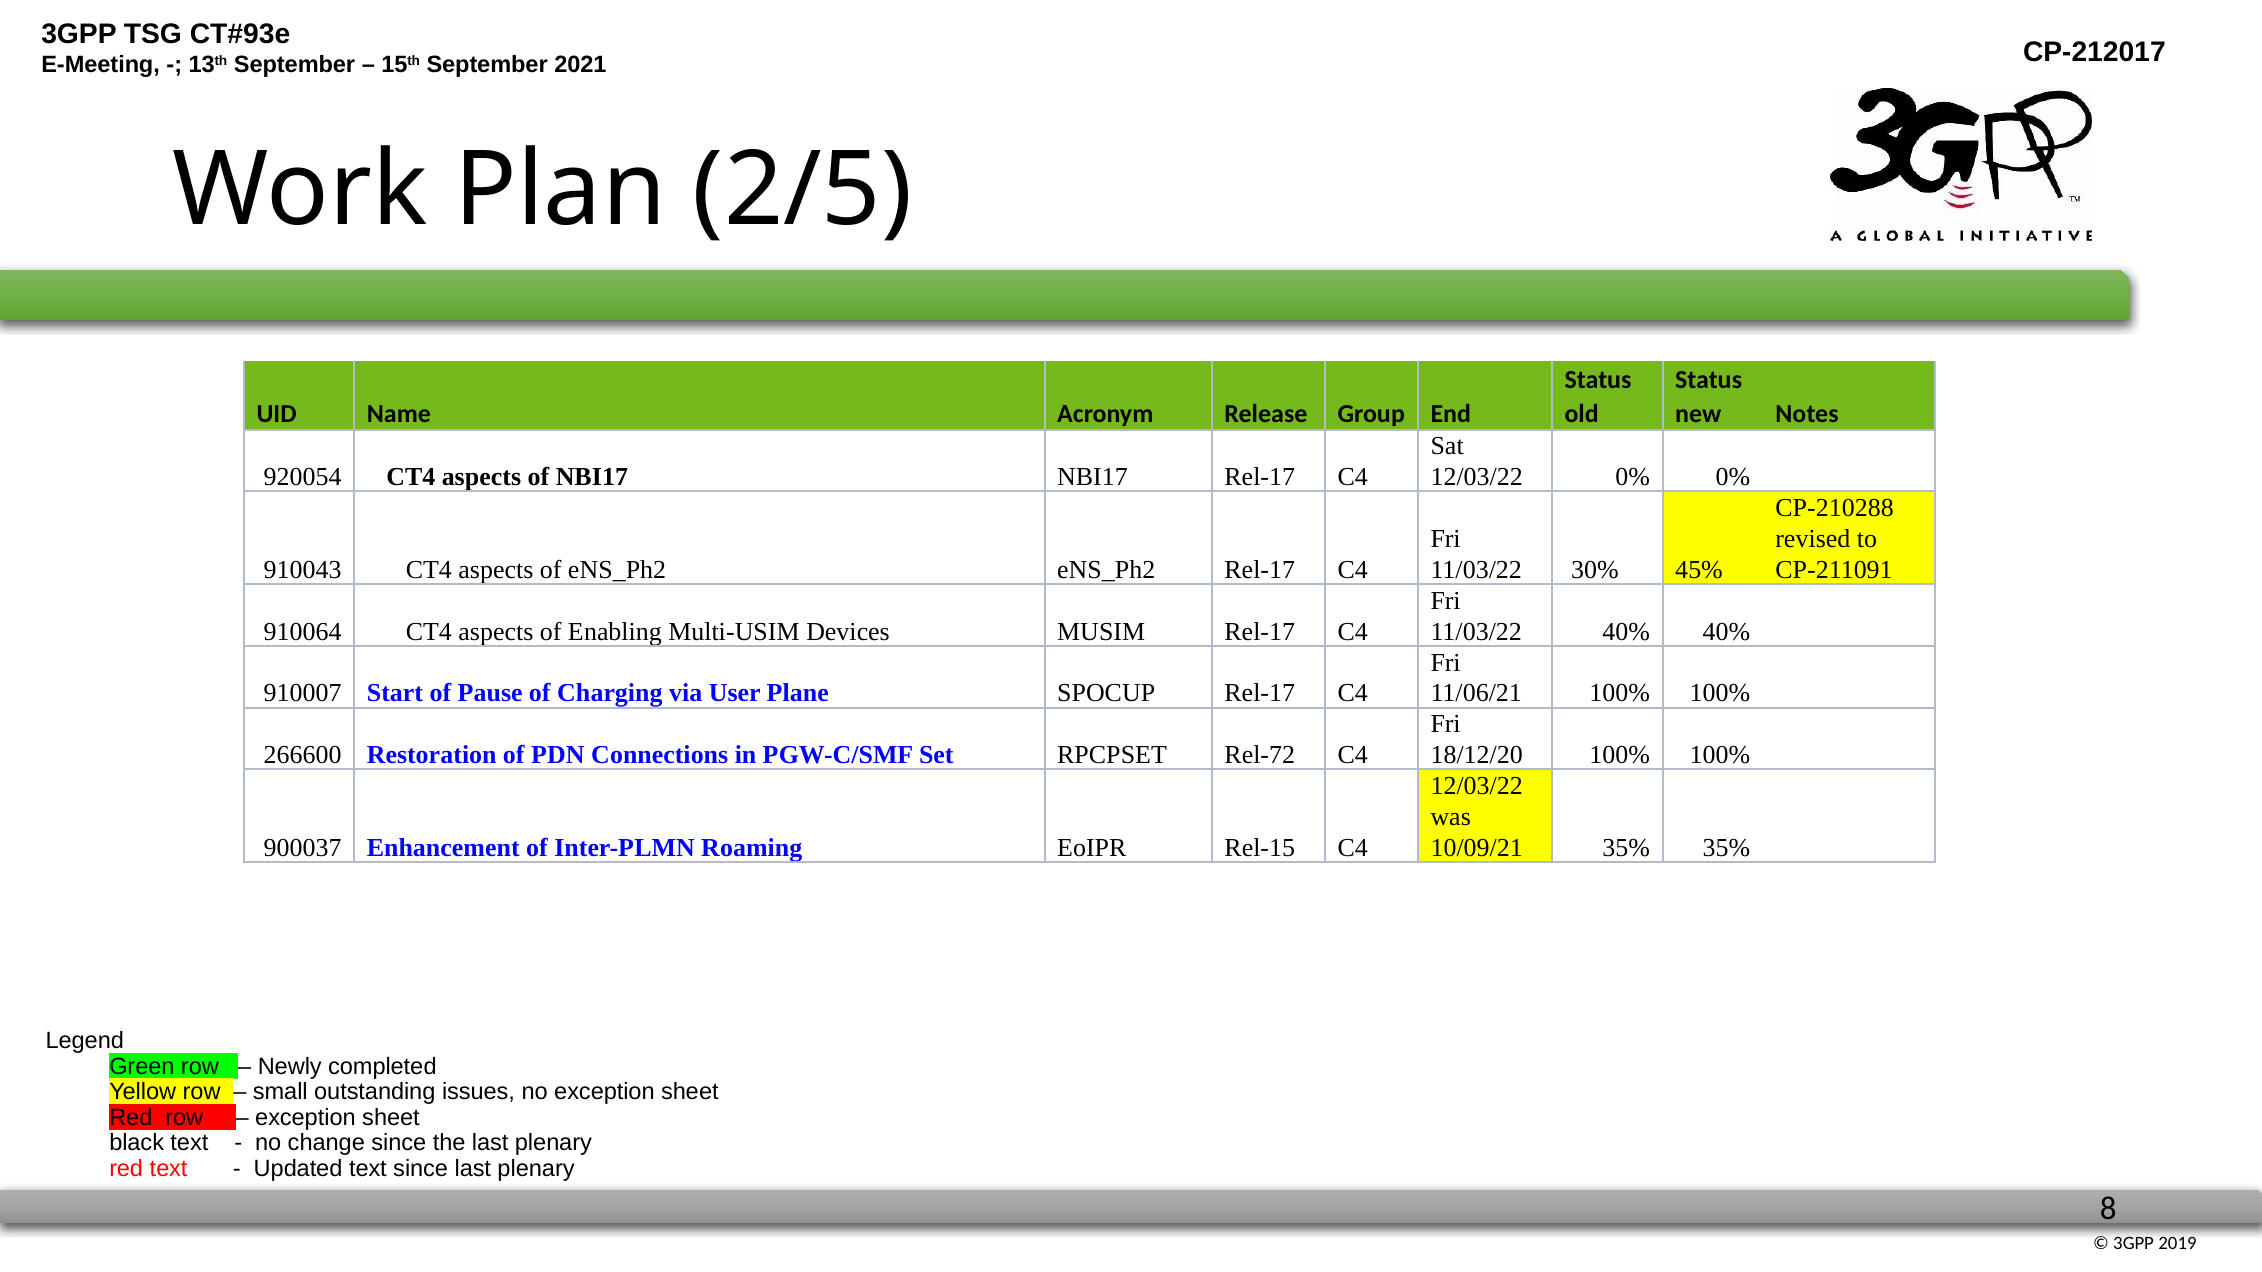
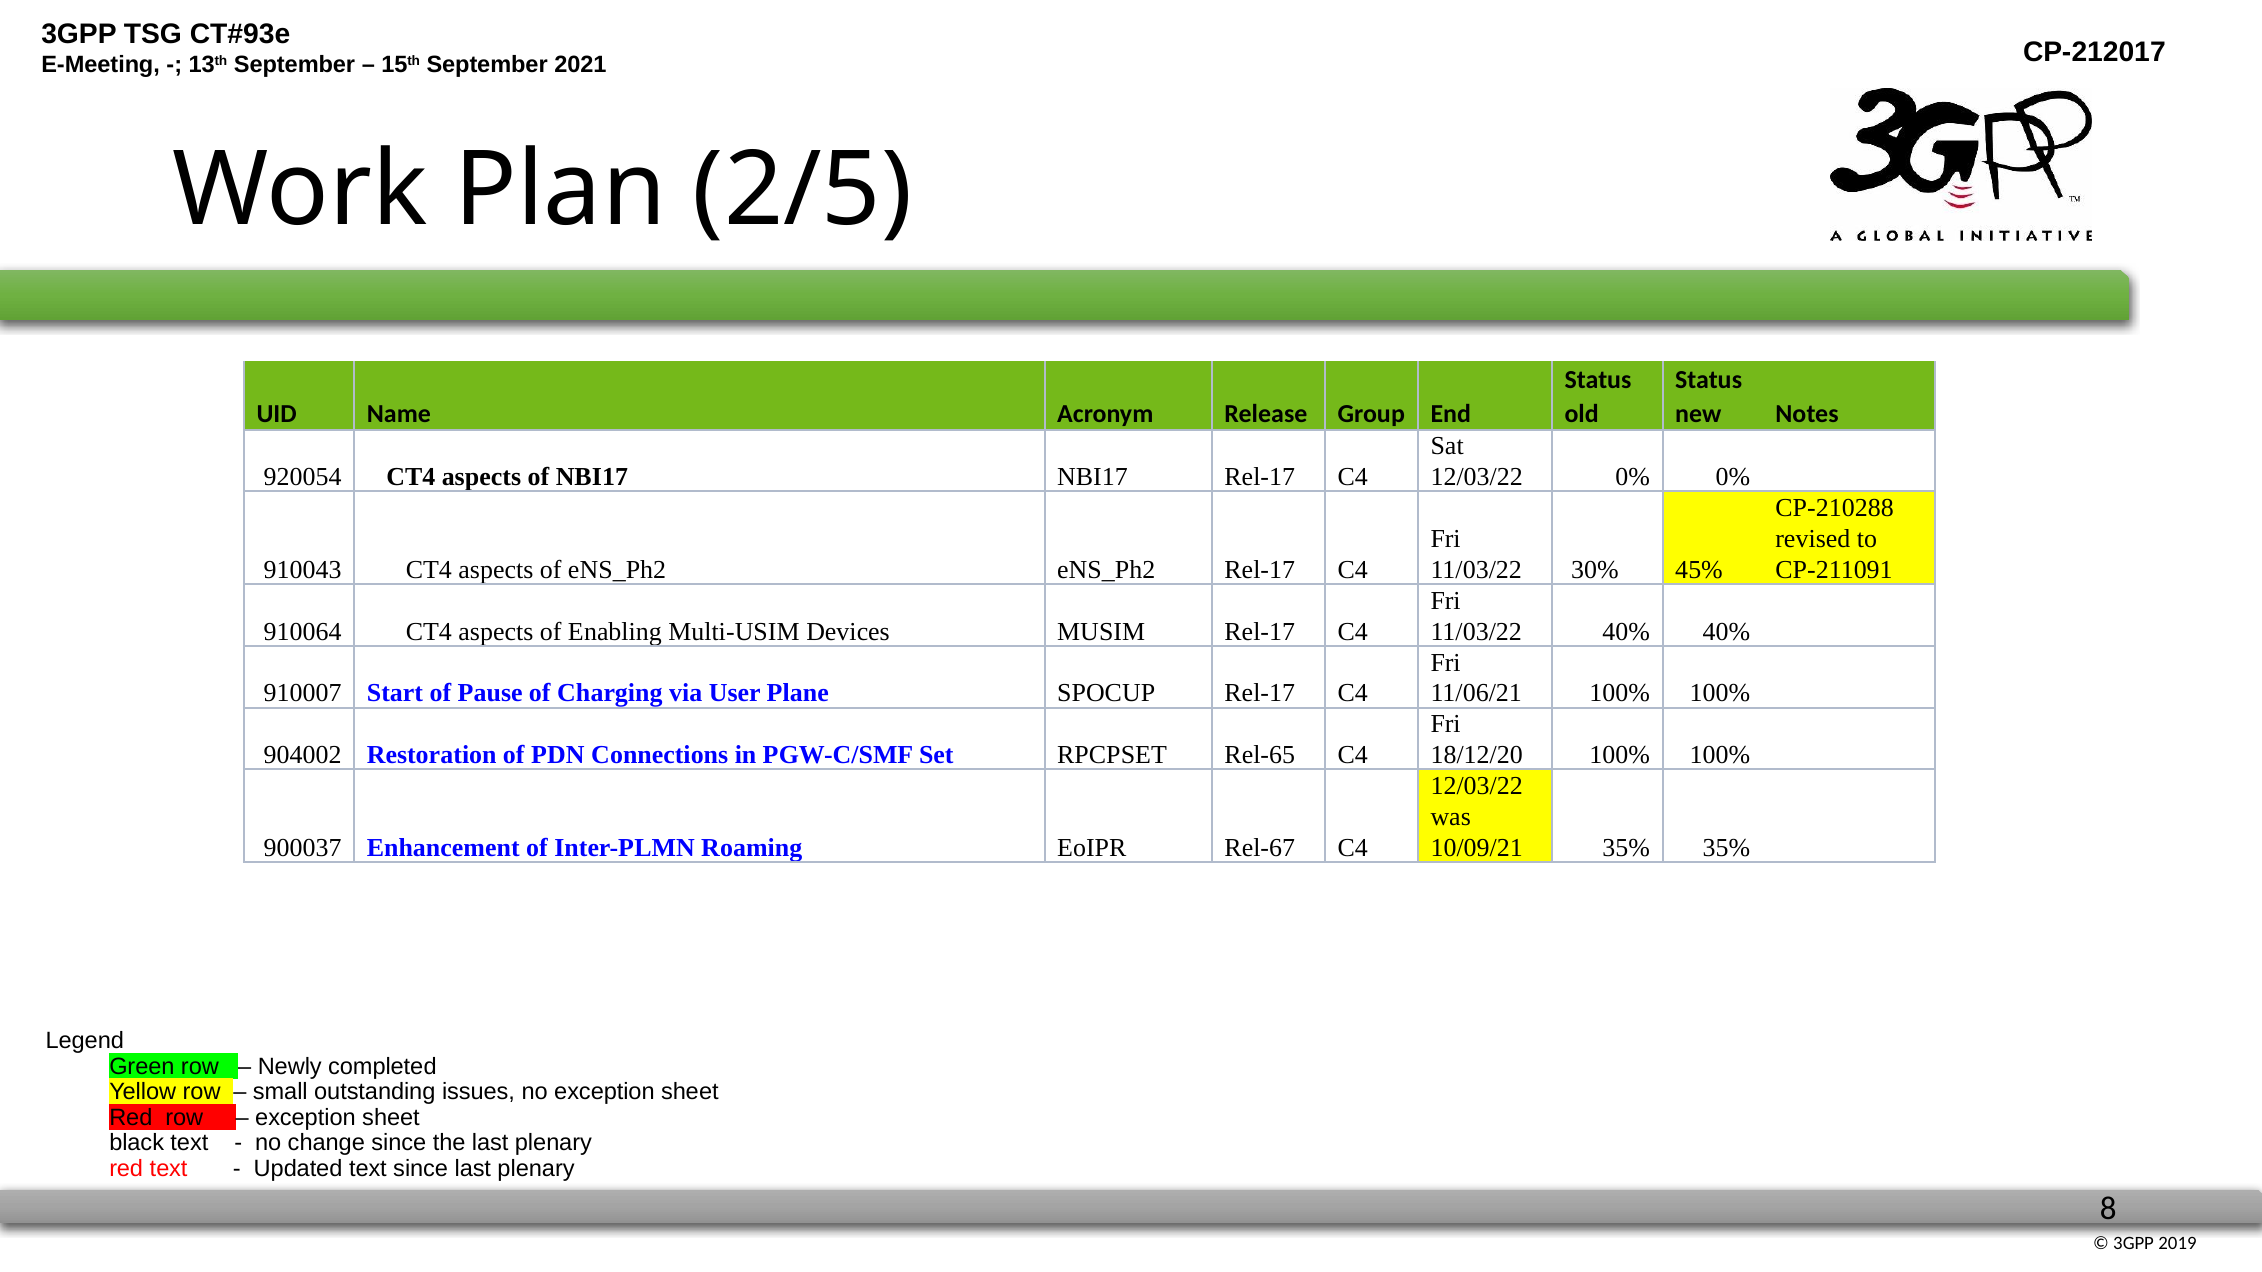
266600: 266600 -> 904002
Rel-72: Rel-72 -> Rel-65
Rel-15: Rel-15 -> Rel-67
